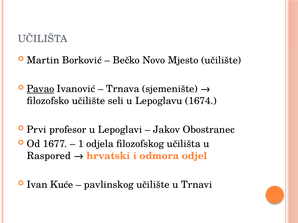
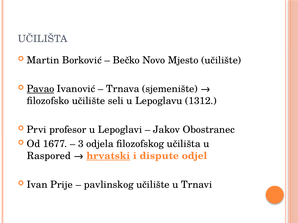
1674: 1674 -> 1312
1: 1 -> 3
hrvatski underline: none -> present
odmora: odmora -> dispute
Kuće: Kuće -> Prije
